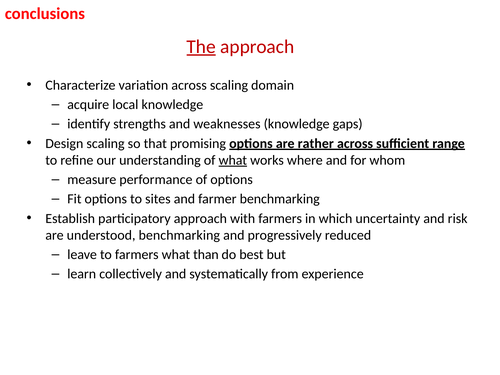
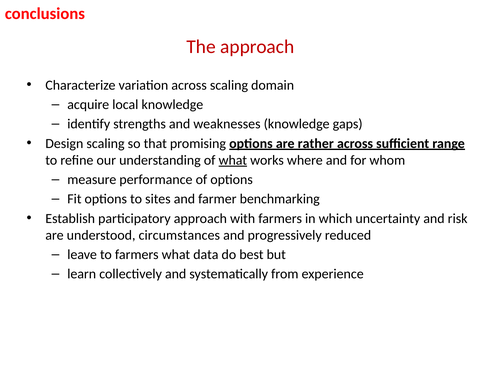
The underline: present -> none
understood benchmarking: benchmarking -> circumstances
than: than -> data
